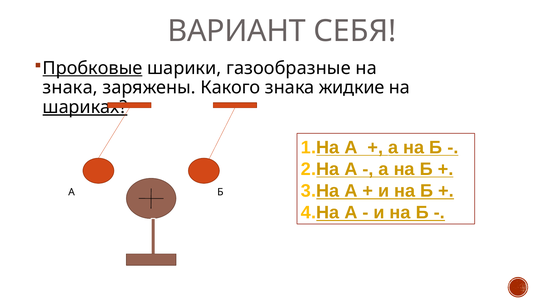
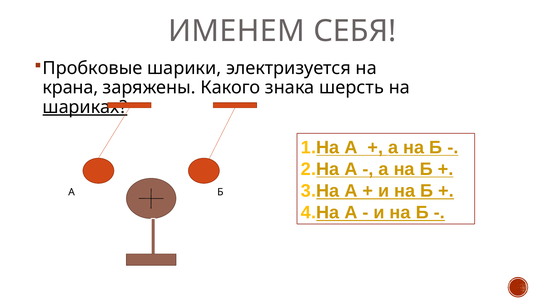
ВАРИАНТ: ВАРИАНТ -> ИМЕНЕМ
Пробковые underline: present -> none
газообразные: газообразные -> электризуется
знака at (70, 88): знака -> крана
жидкие: жидкие -> шерсть
